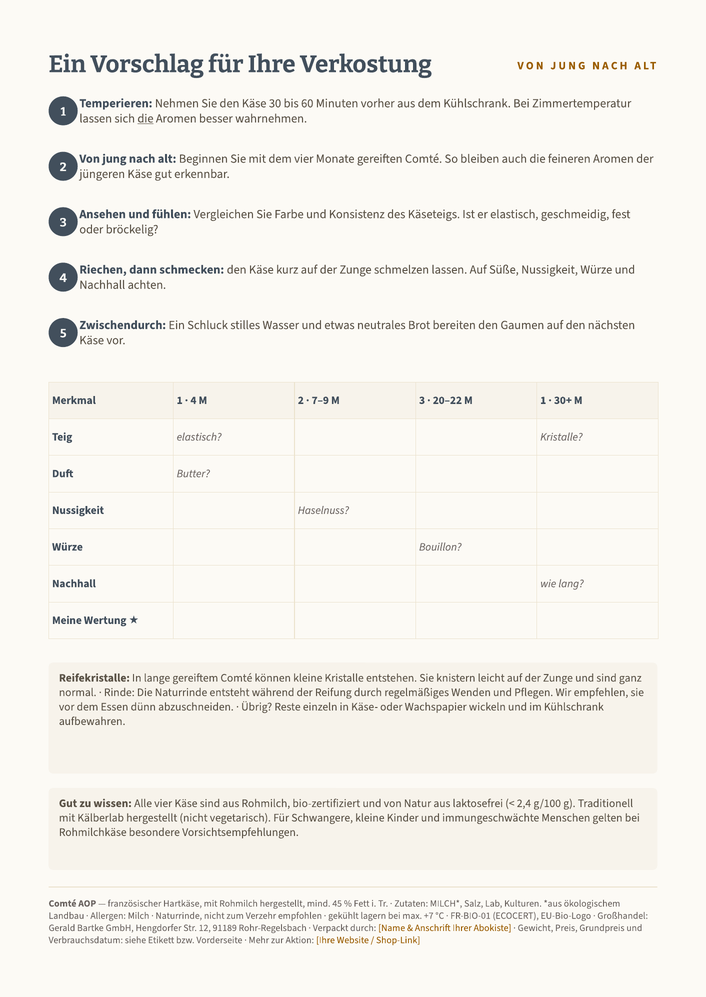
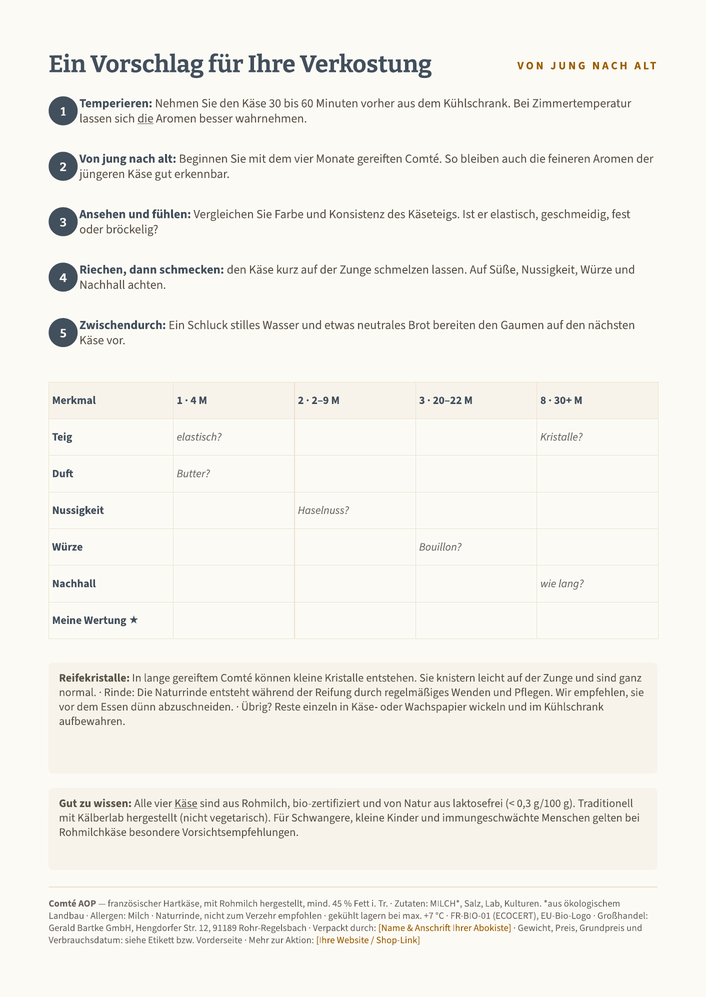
7–9: 7–9 -> 2–9
M 1: 1 -> 8
Käse at (186, 804) underline: none -> present
2,4: 2,4 -> 0,3
